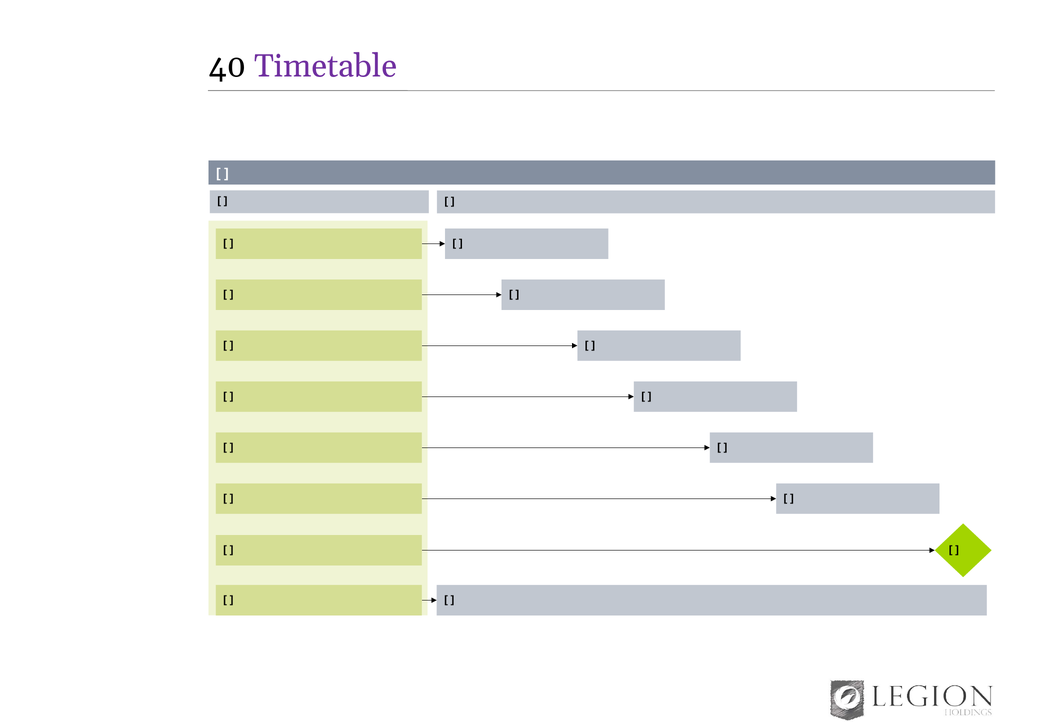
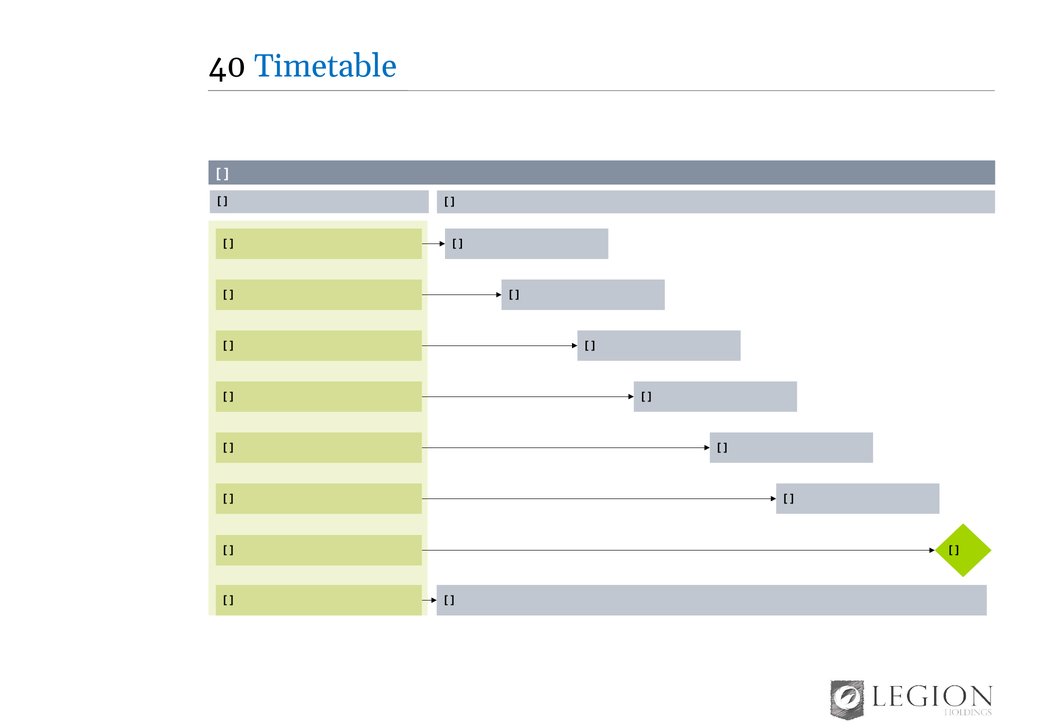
Timetable colour: purple -> blue
